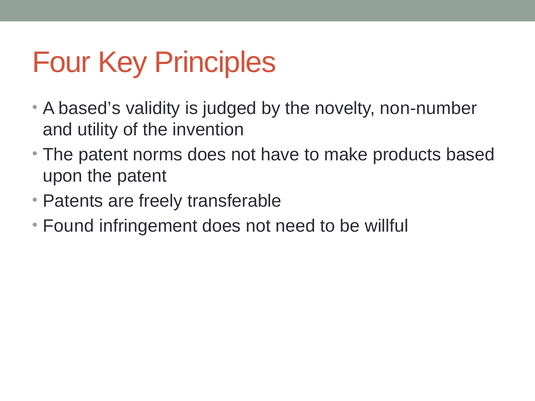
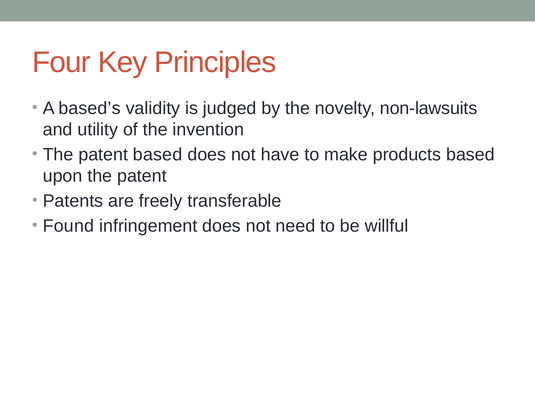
non-number: non-number -> non-lawsuits
patent norms: norms -> based
